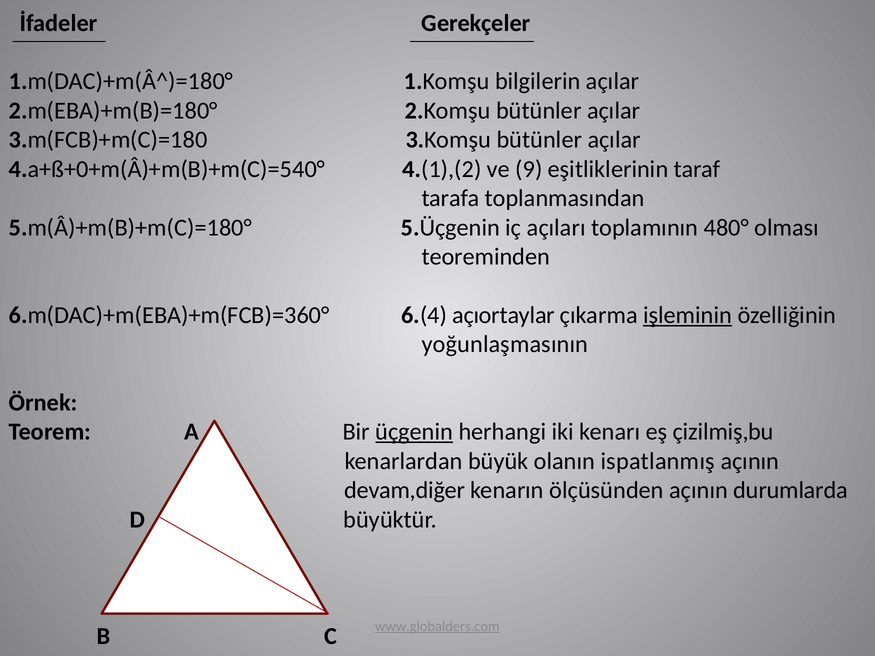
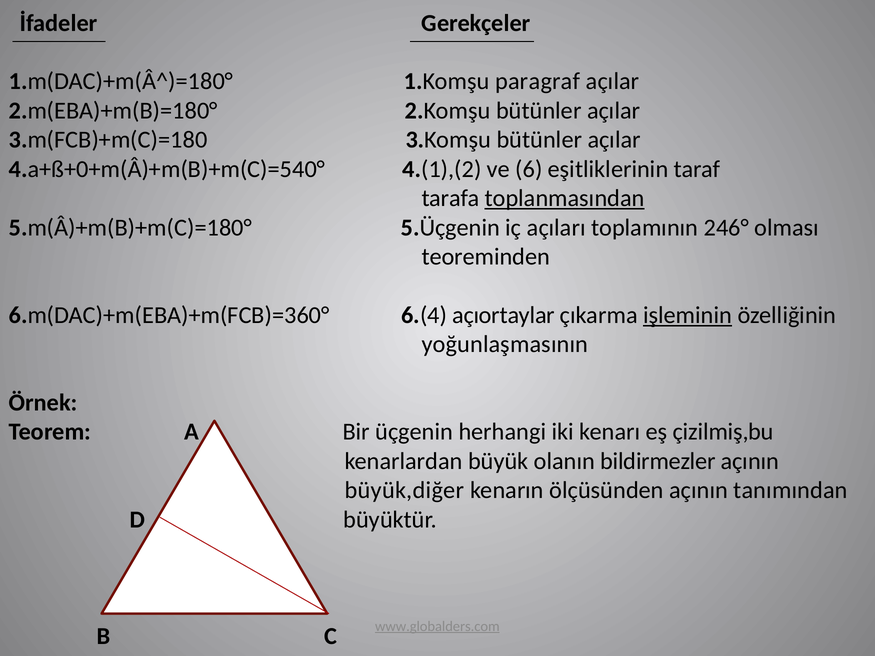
bilgilerin: bilgilerin -> paragraf
9: 9 -> 6
toplanmasından underline: none -> present
480°: 480° -> 246°
üçgenin underline: present -> none
ispatlanmış: ispatlanmış -> bildirmezler
devam,diğer: devam,diğer -> büyük,diğer
durumlarda: durumlarda -> tanımından
